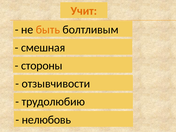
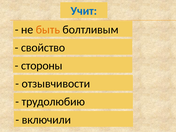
Учит colour: orange -> blue
смешная: смешная -> свойство
нелюбовь: нелюбовь -> включили
